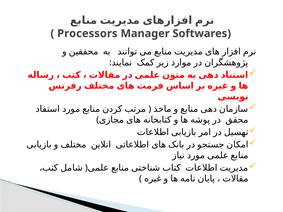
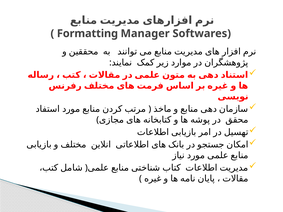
Processors: Processors -> Formatting
